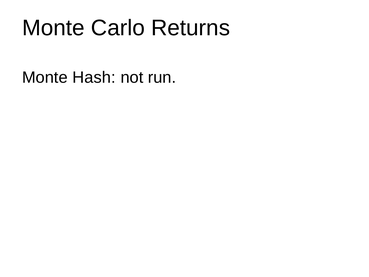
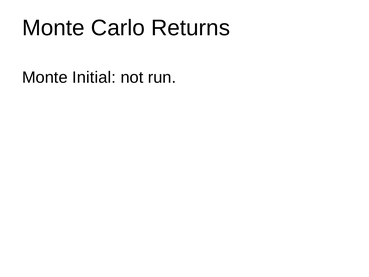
Hash: Hash -> Initial
